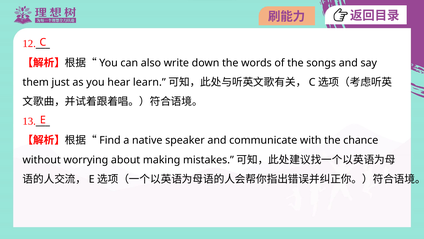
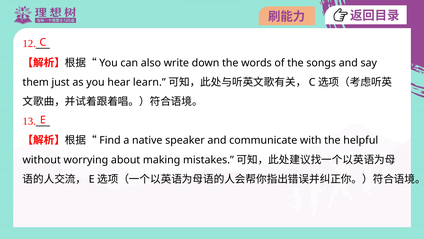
chance: chance -> helpful
